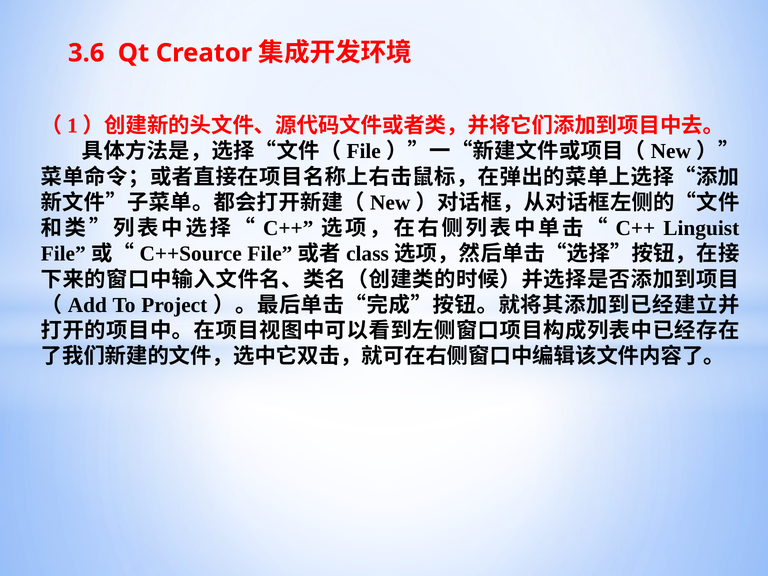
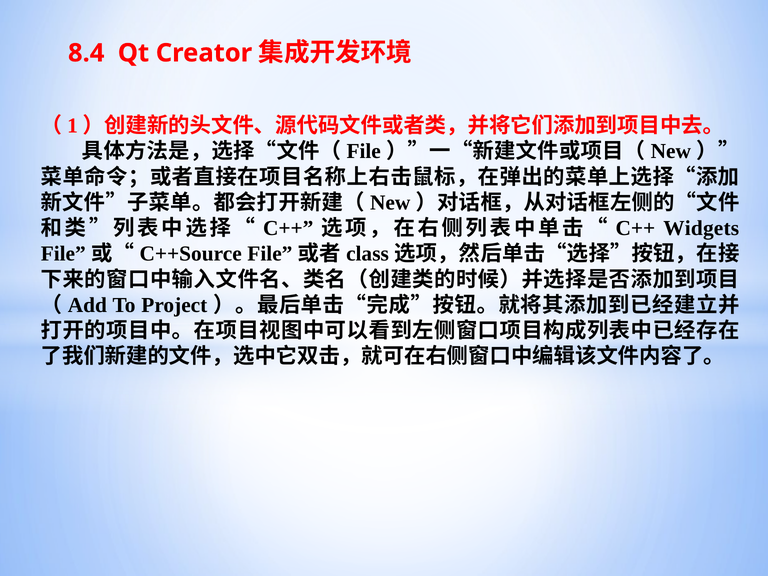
3.6: 3.6 -> 8.4
Linguist: Linguist -> Widgets
